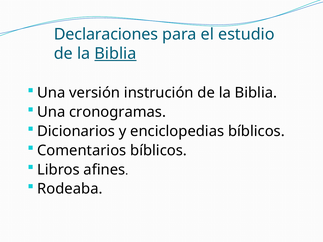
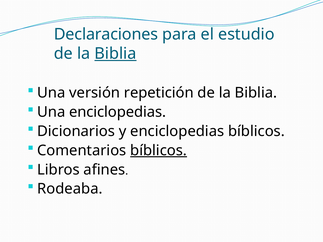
instrución: instrución -> repetición
Una cronogramas: cronogramas -> enciclopedias
bíblicos at (159, 151) underline: none -> present
